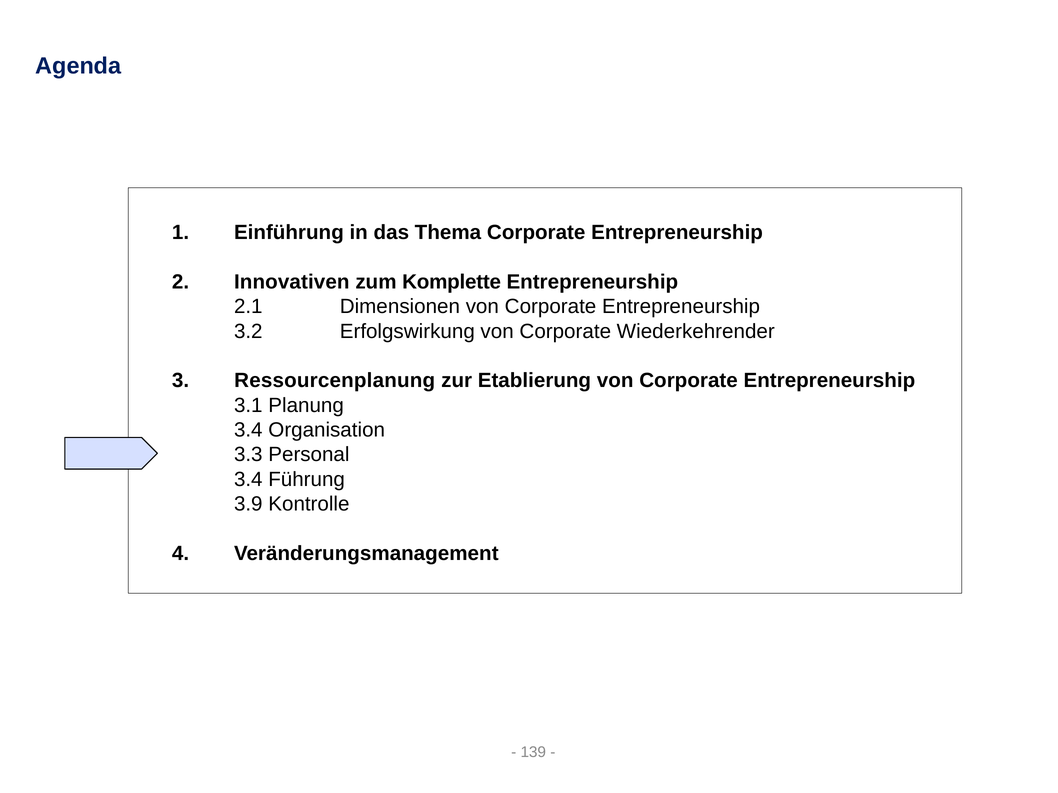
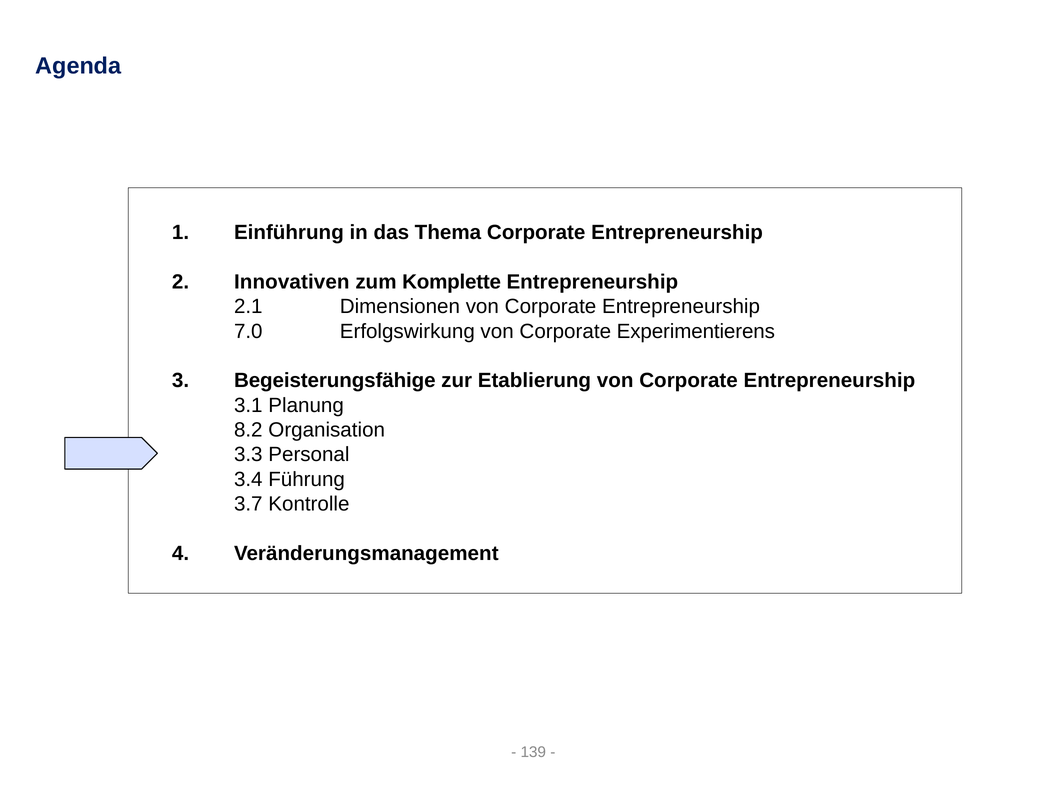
3.2: 3.2 -> 7.0
Wiederkehrender: Wiederkehrender -> Experimentierens
Ressourcenplanung: Ressourcenplanung -> Begeisterungsfähige
3.4 at (248, 430): 3.4 -> 8.2
3.9: 3.9 -> 3.7
